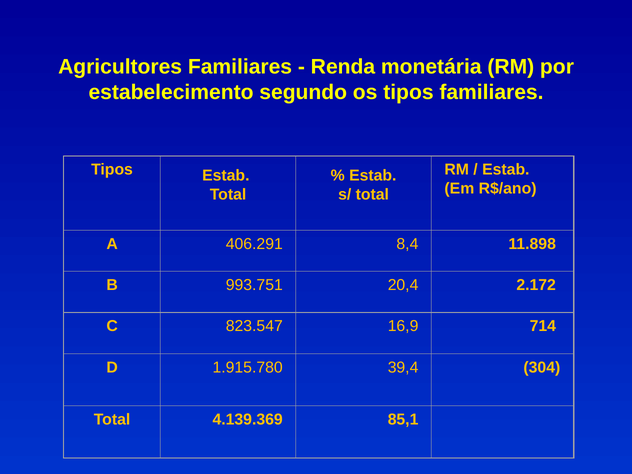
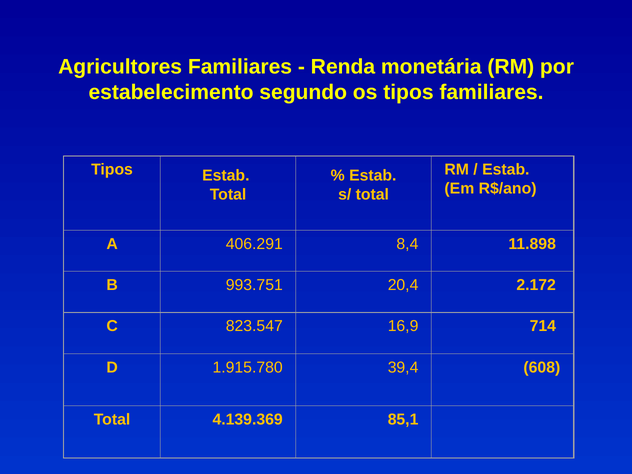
304: 304 -> 608
